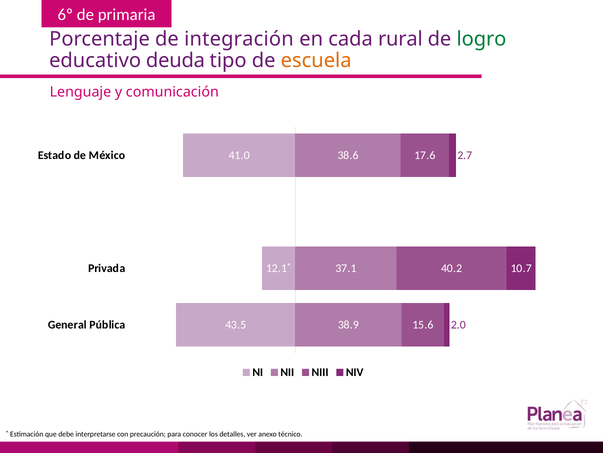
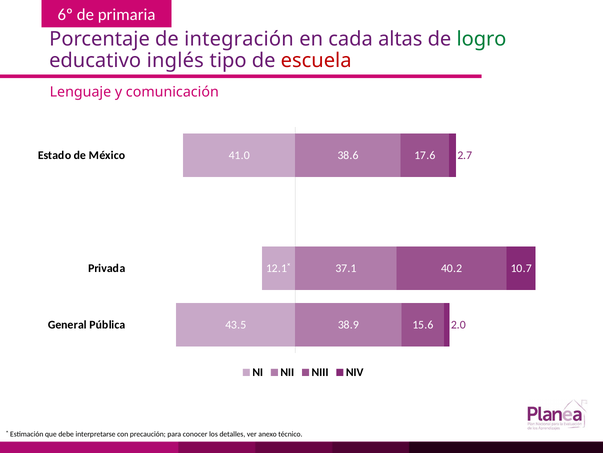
rural: rural -> altas
deuda: deuda -> inglés
escuela colour: orange -> red
